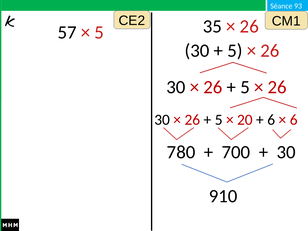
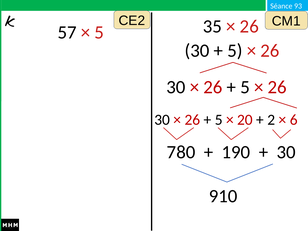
6 at (271, 120): 6 -> 2
700: 700 -> 190
